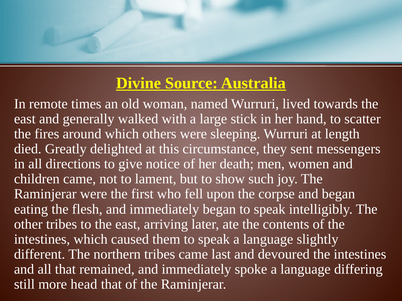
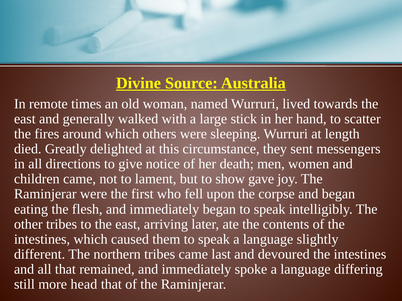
such: such -> gave
